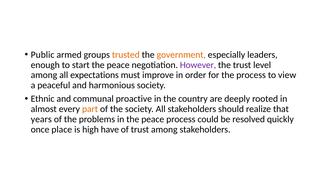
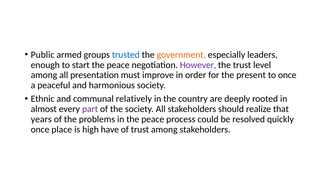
trusted colour: orange -> blue
expectations: expectations -> presentation
the process: process -> present
to view: view -> once
proactive: proactive -> relatively
part colour: orange -> purple
